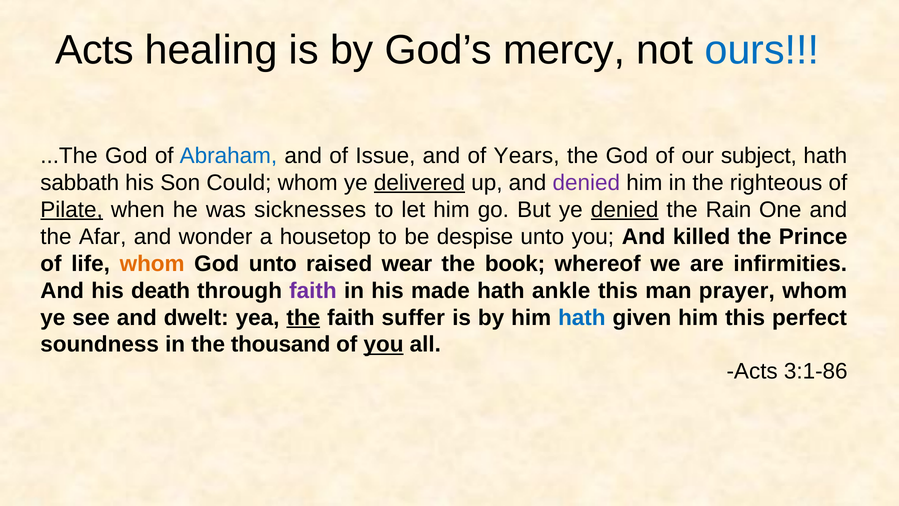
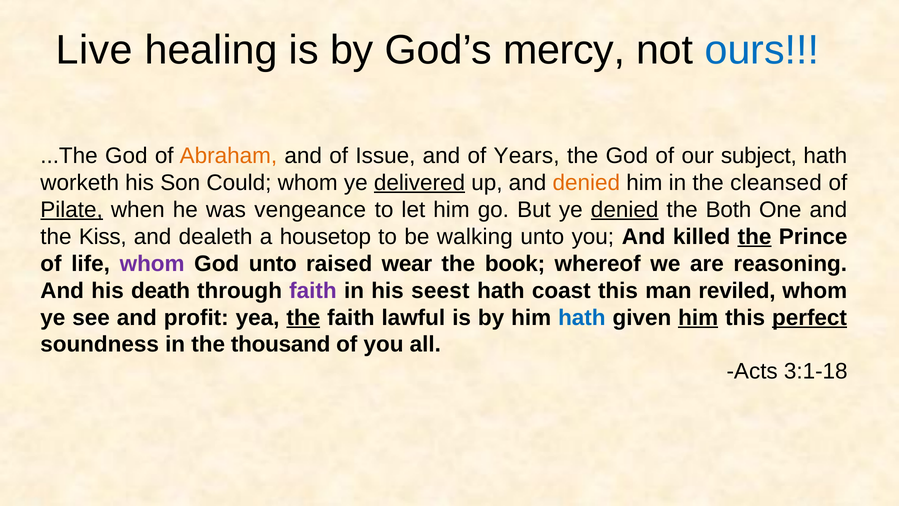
Acts at (95, 50): Acts -> Live
Abraham colour: blue -> orange
sabbath: sabbath -> worketh
denied at (586, 183) colour: purple -> orange
righteous: righteous -> cleansed
sicknesses: sicknesses -> vengeance
Rain: Rain -> Both
Afar: Afar -> Kiss
wonder: wonder -> dealeth
despise: despise -> walking
the at (755, 236) underline: none -> present
whom at (152, 263) colour: orange -> purple
infirmities: infirmities -> reasoning
made: made -> seest
ankle: ankle -> coast
prayer: prayer -> reviled
dwelt: dwelt -> profit
suffer: suffer -> lawful
him at (698, 317) underline: none -> present
perfect underline: none -> present
you at (384, 344) underline: present -> none
3:1-86: 3:1-86 -> 3:1-18
